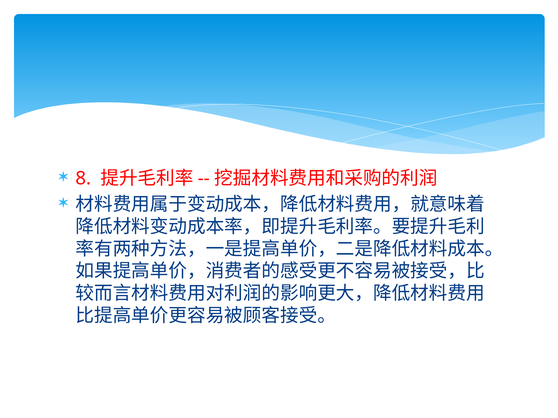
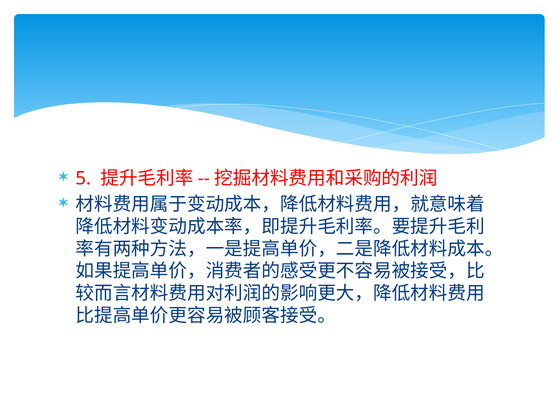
8: 8 -> 5
